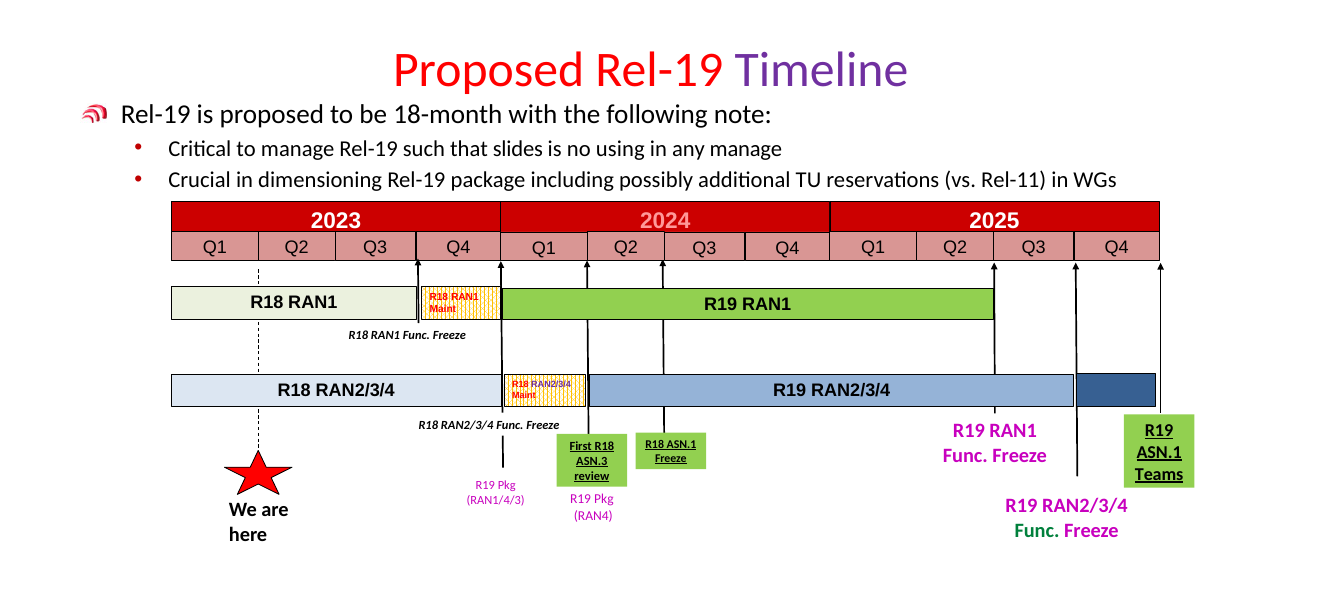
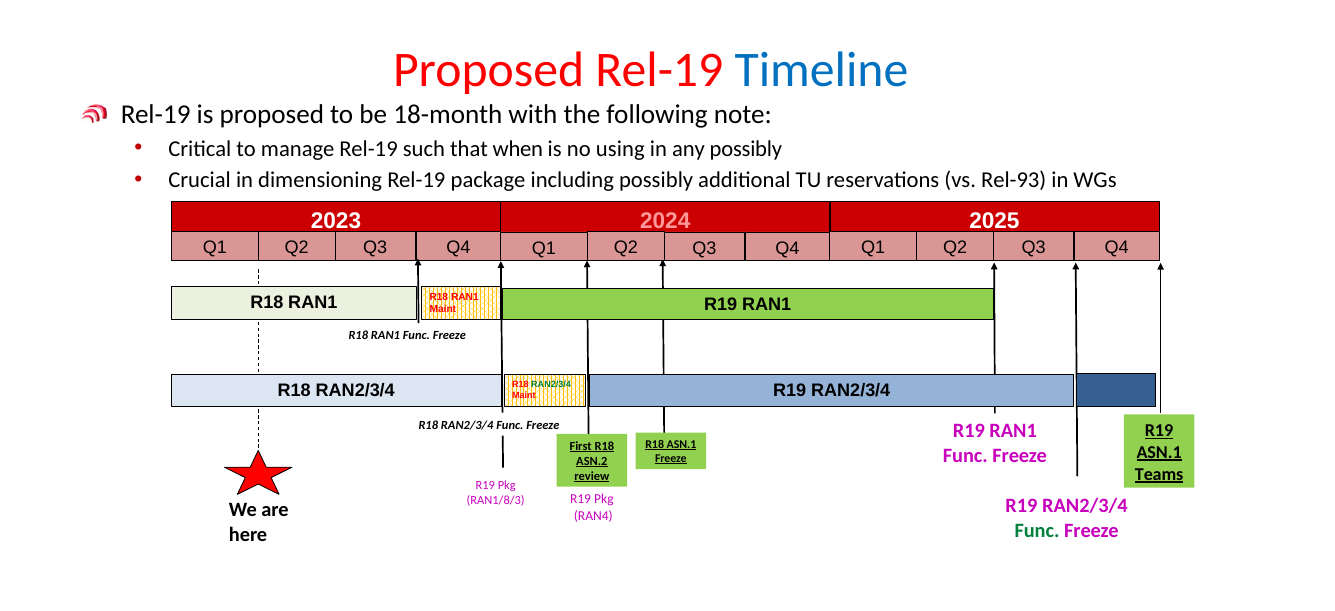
Timeline colour: purple -> blue
slides: slides -> when
any manage: manage -> possibly
Rel-11: Rel-11 -> Rel-93
RAN2/3/4 at (551, 385) colour: purple -> green
ASN.3: ASN.3 -> ASN.2
RAN1/4/3: RAN1/4/3 -> RAN1/8/3
